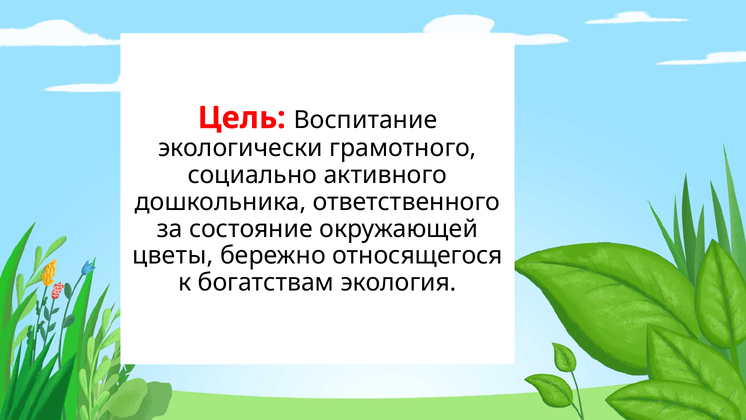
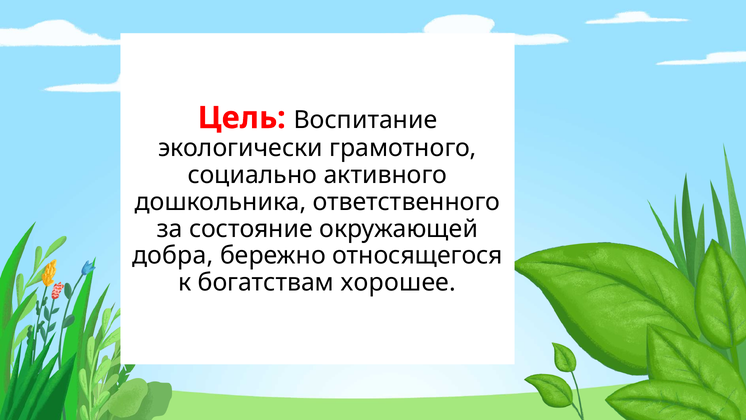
цветы: цветы -> добра
экология: экология -> хорошее
